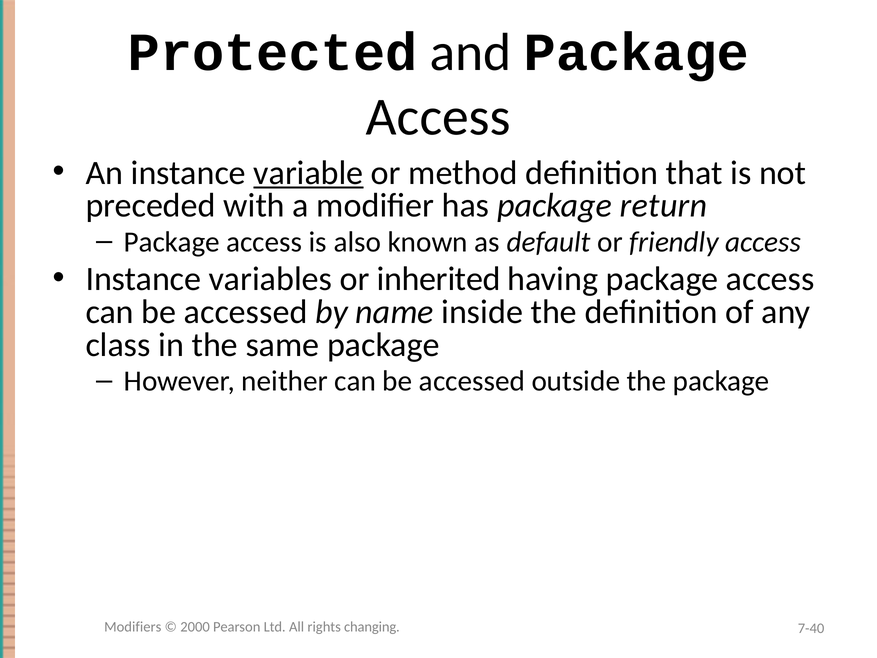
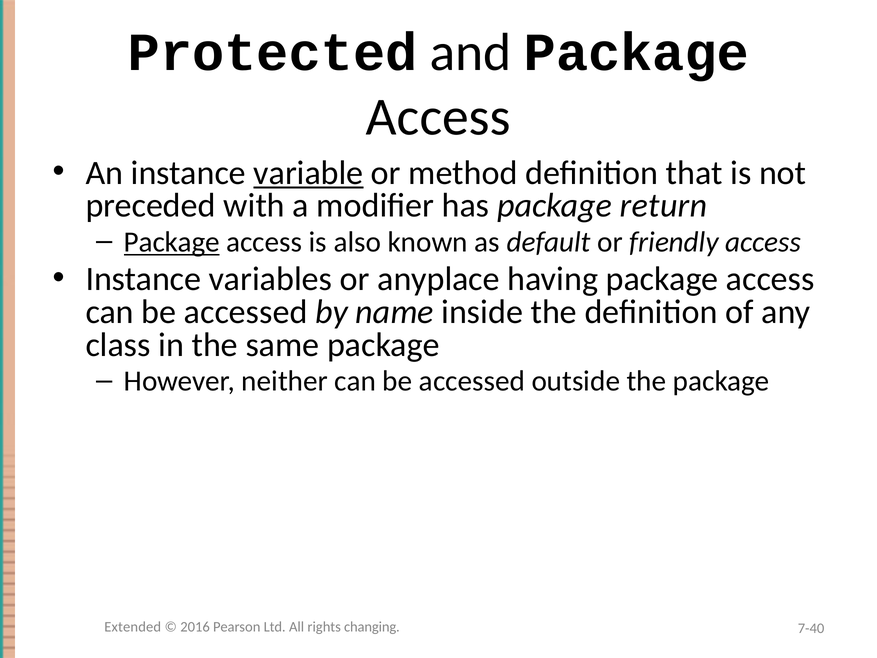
Package at (172, 242) underline: none -> present
inherited: inherited -> anyplace
Modifiers: Modifiers -> Extended
2000: 2000 -> 2016
